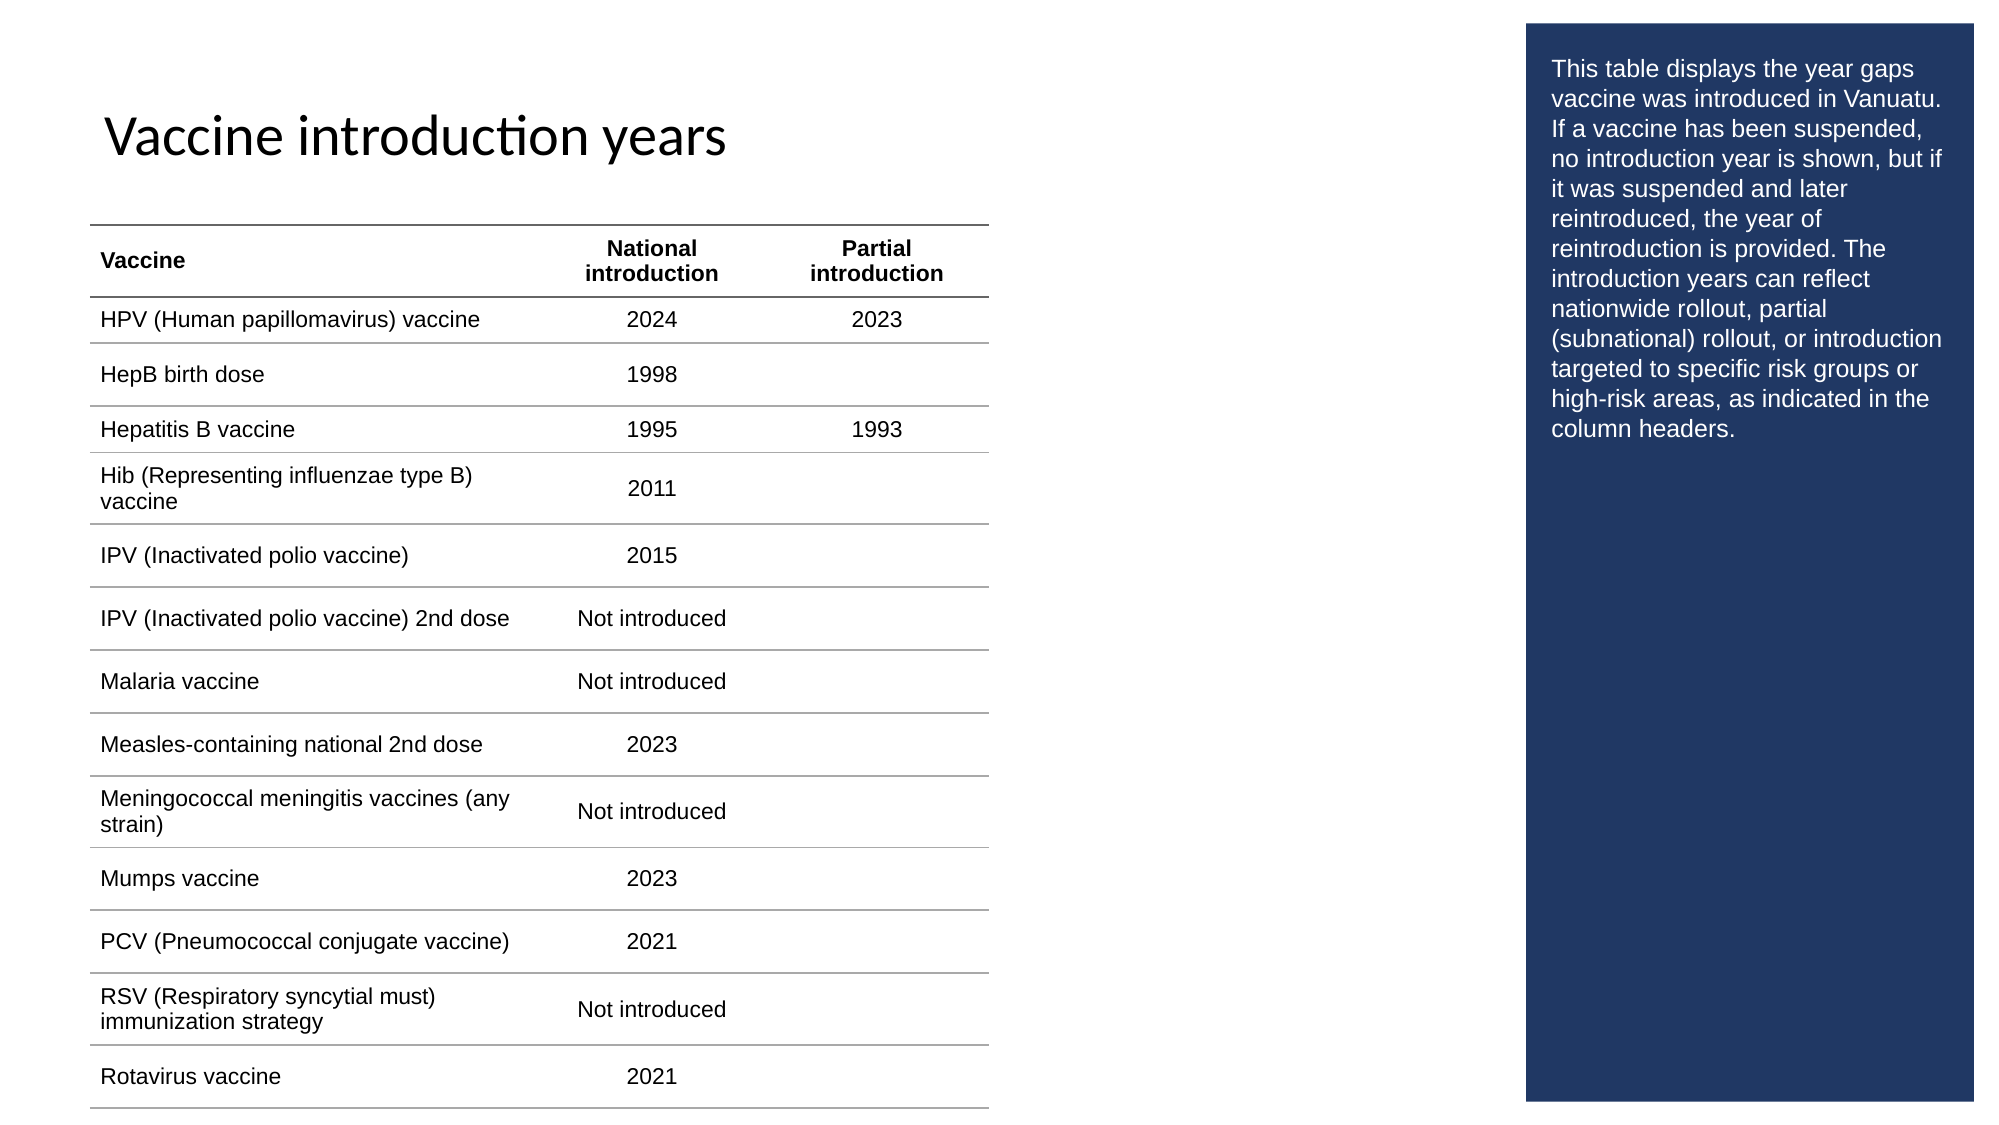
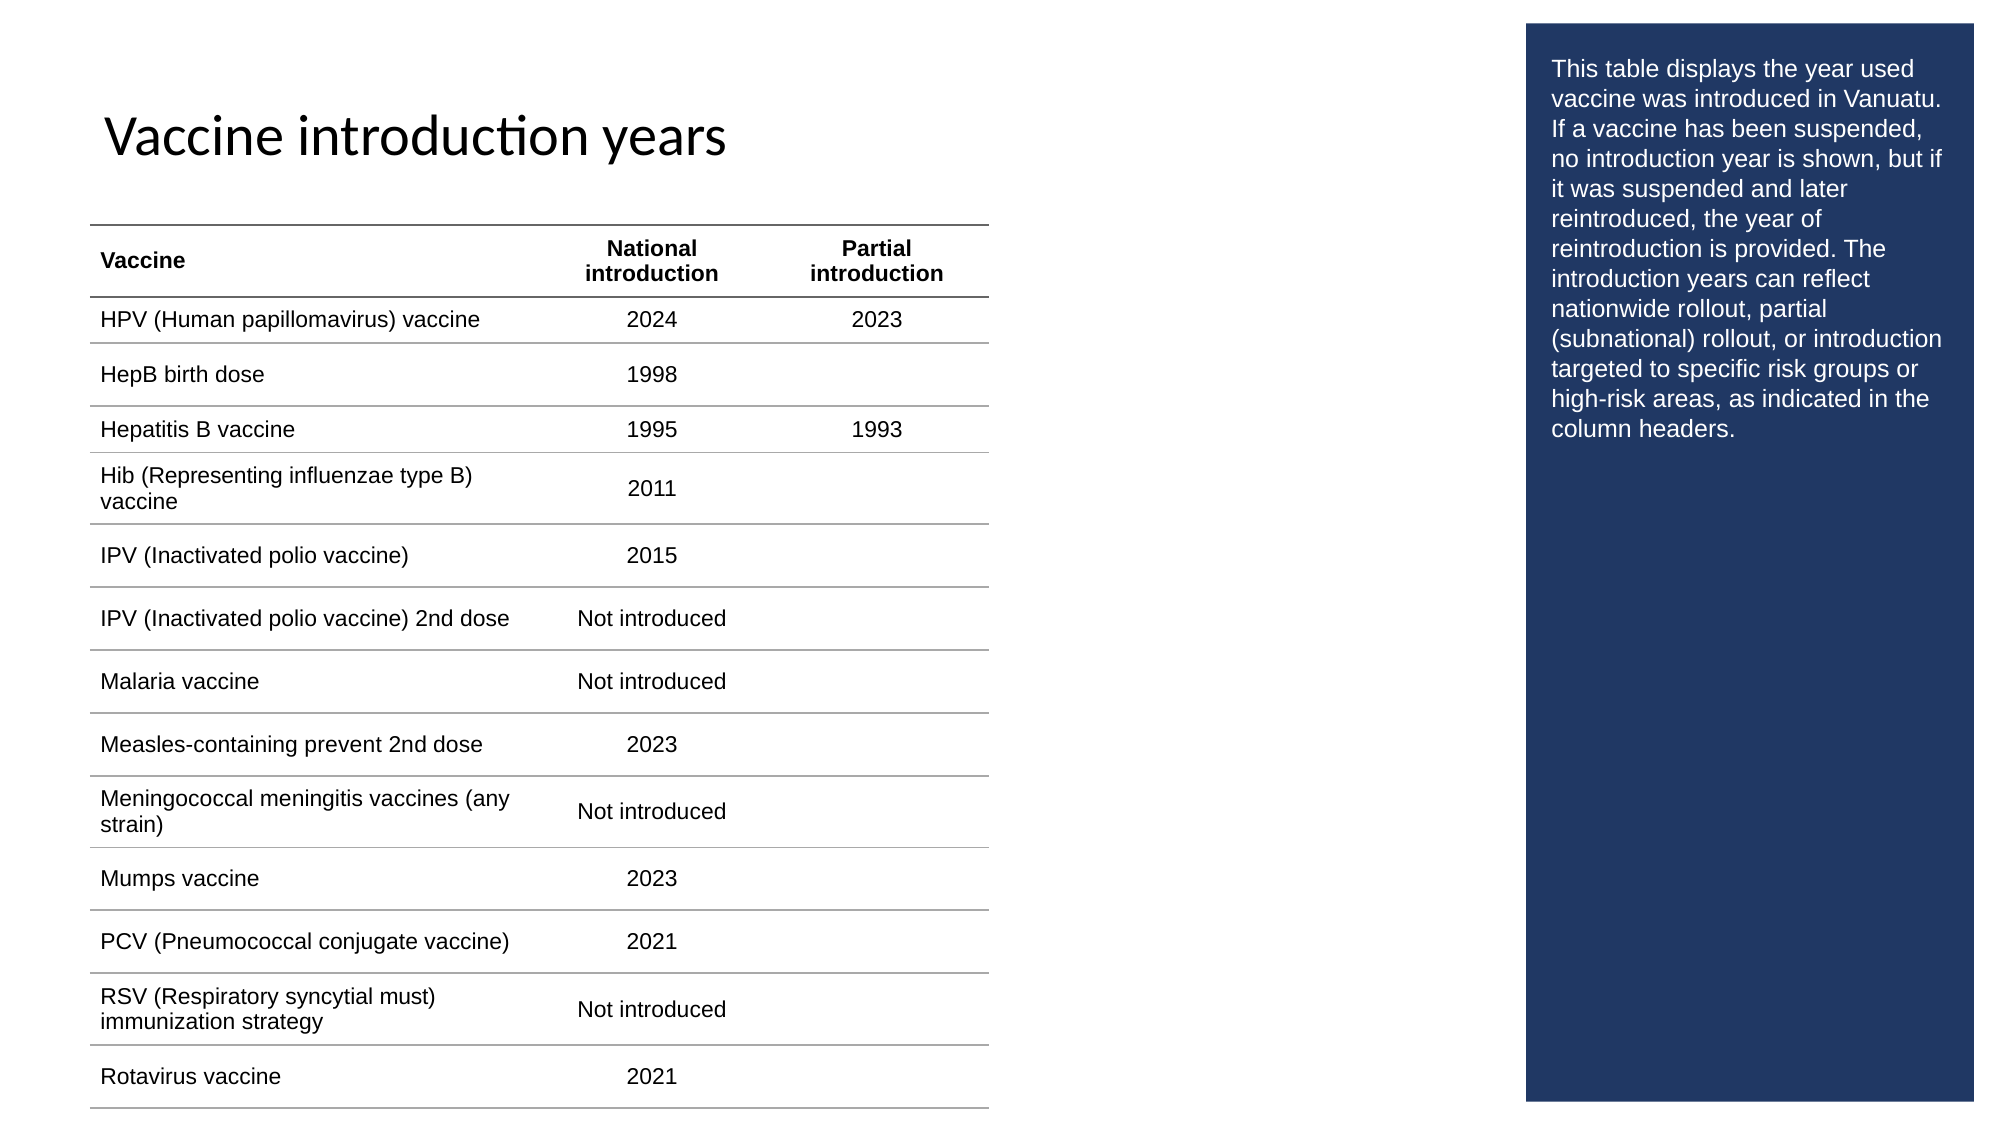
gaps: gaps -> used
Measles-containing national: national -> prevent
